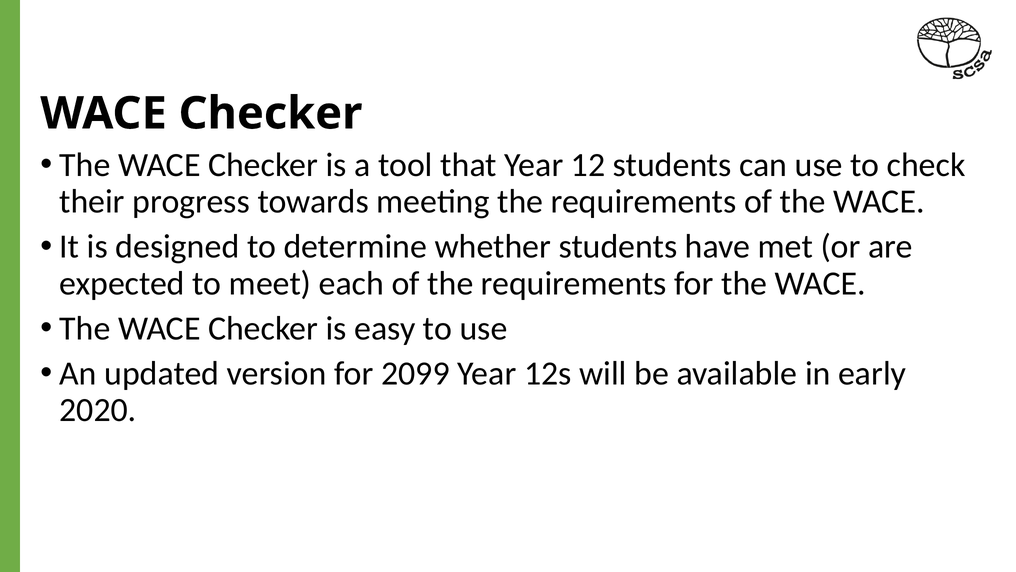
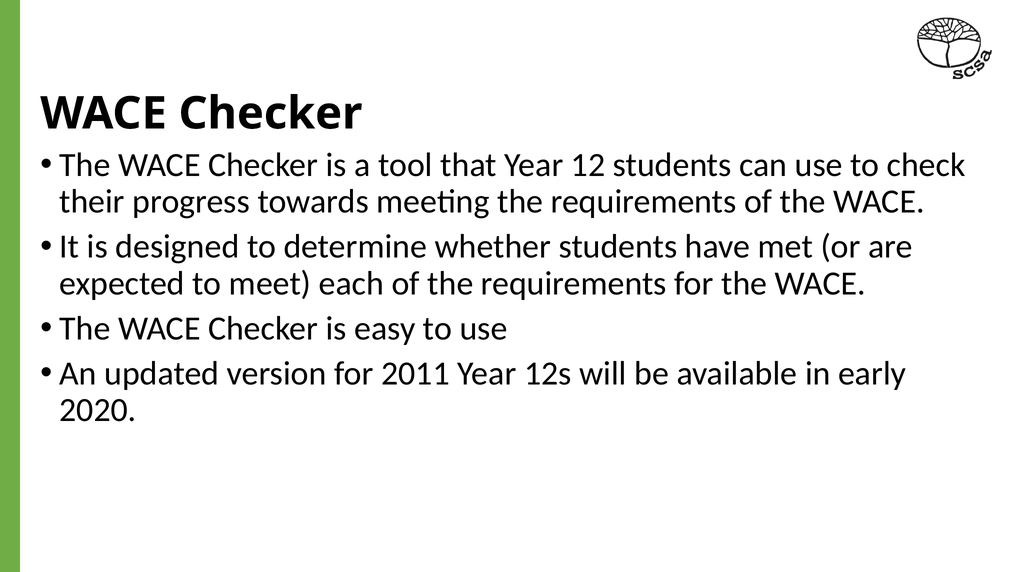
2099: 2099 -> 2011
